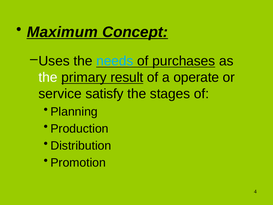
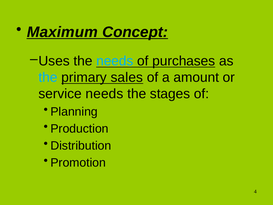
the at (48, 77) colour: white -> light blue
result: result -> sales
operate: operate -> amount
service satisfy: satisfy -> needs
